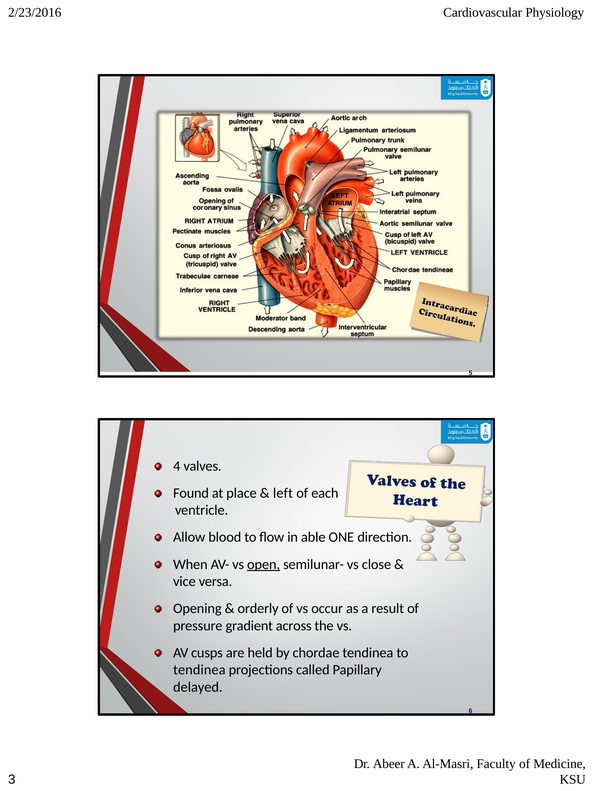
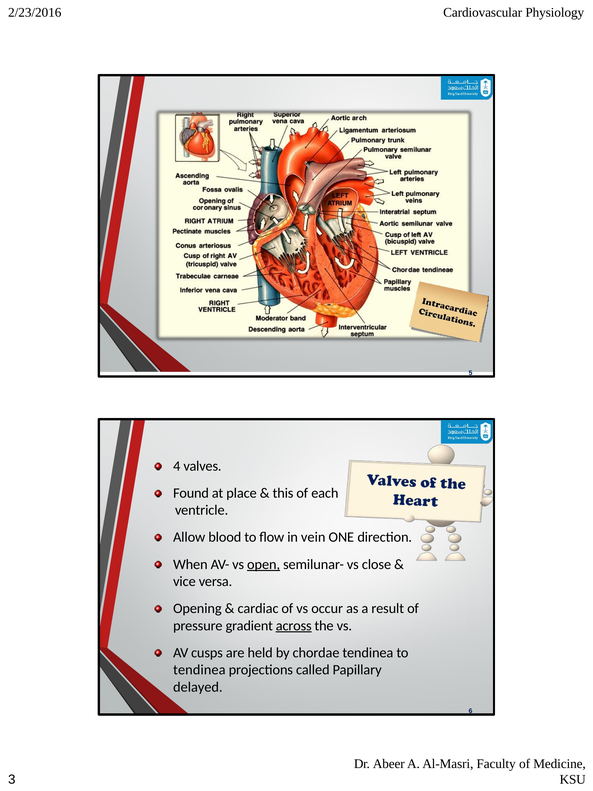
left: left -> this
able: able -> vein
orderly: orderly -> cardiac
across underline: none -> present
